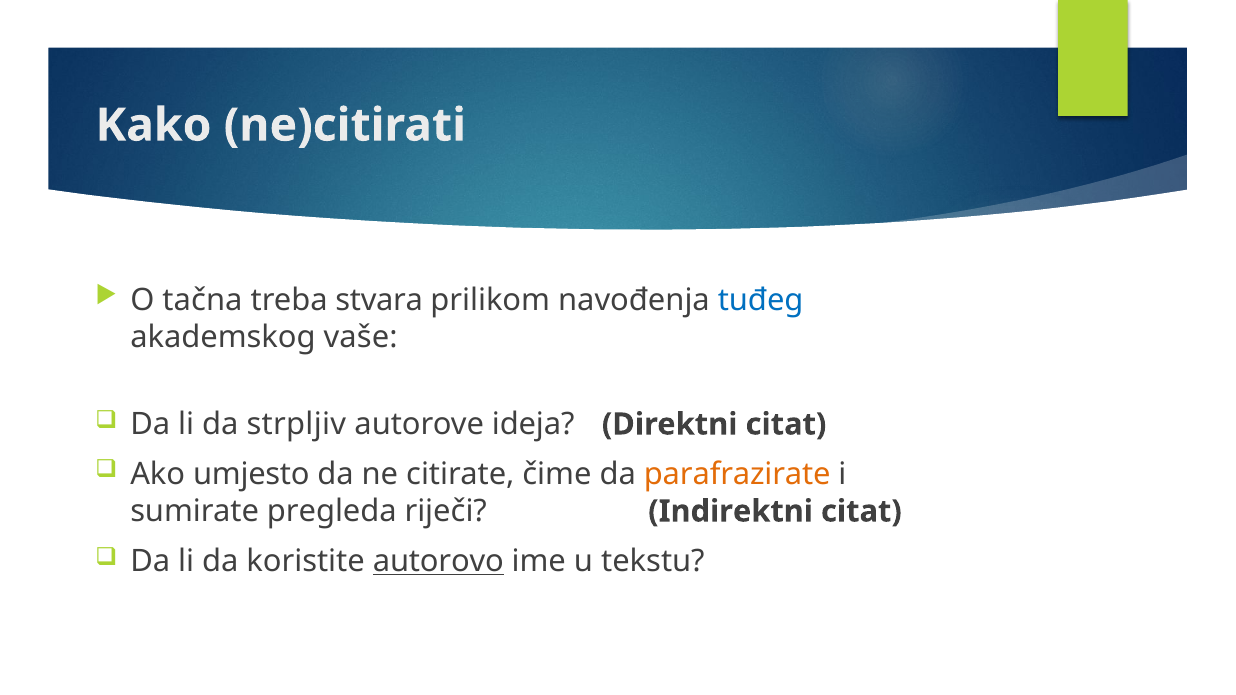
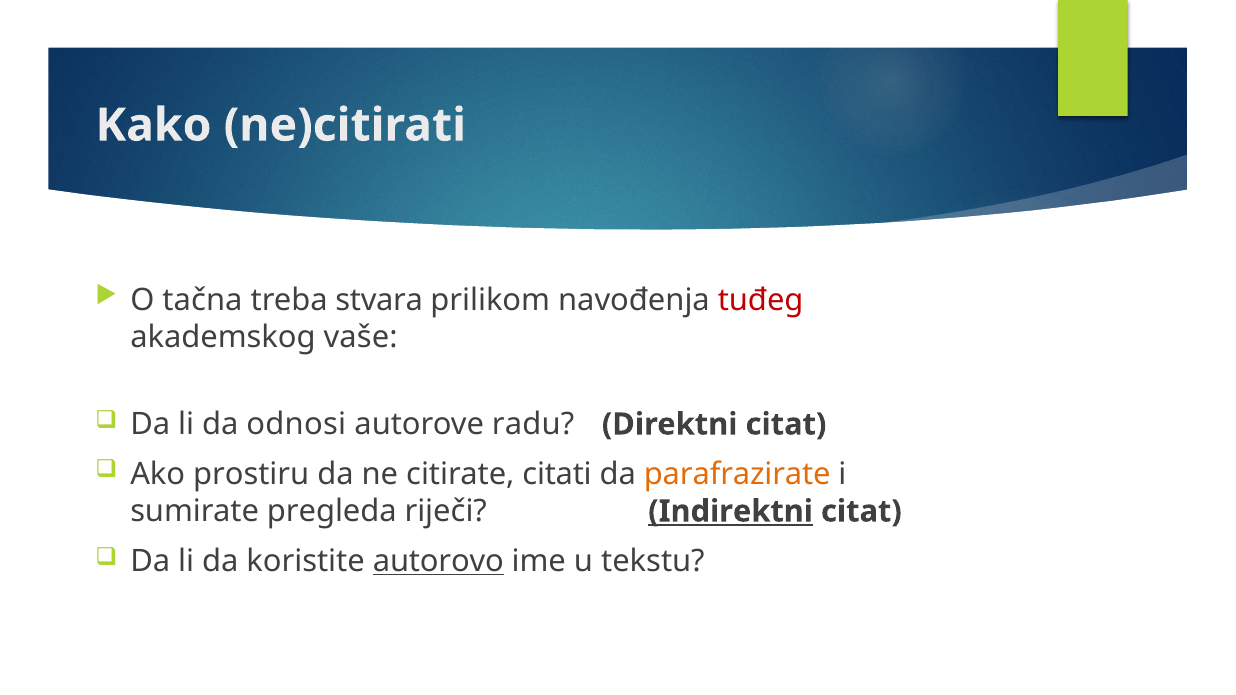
tuđeg colour: blue -> red
strpljiv: strpljiv -> odnosi
ideja: ideja -> radu
umjesto: umjesto -> prostiru
čime: čime -> citati
Indirektni underline: none -> present
